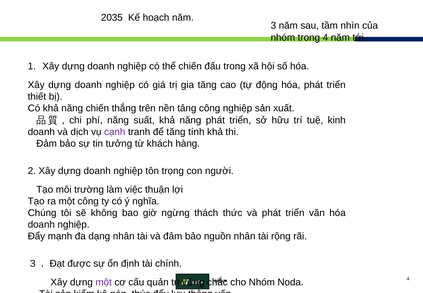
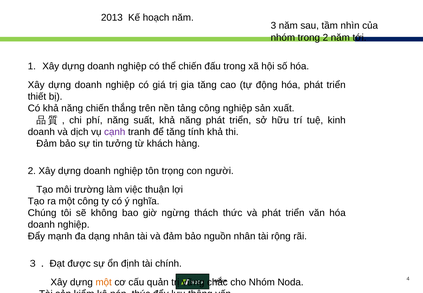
2035: 2035 -> 2013
trong 4: 4 -> 2
một at (104, 282) colour: purple -> orange
